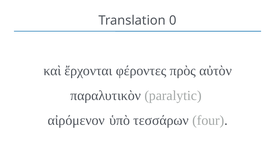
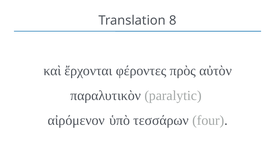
0: 0 -> 8
